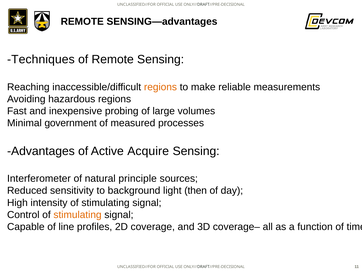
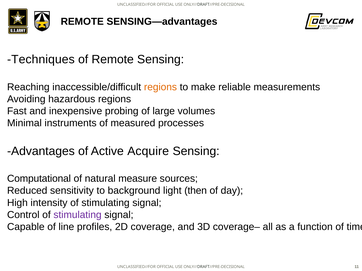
government: government -> instruments
Interferometer: Interferometer -> Computational
principle: principle -> measure
stimulating at (78, 215) colour: orange -> purple
